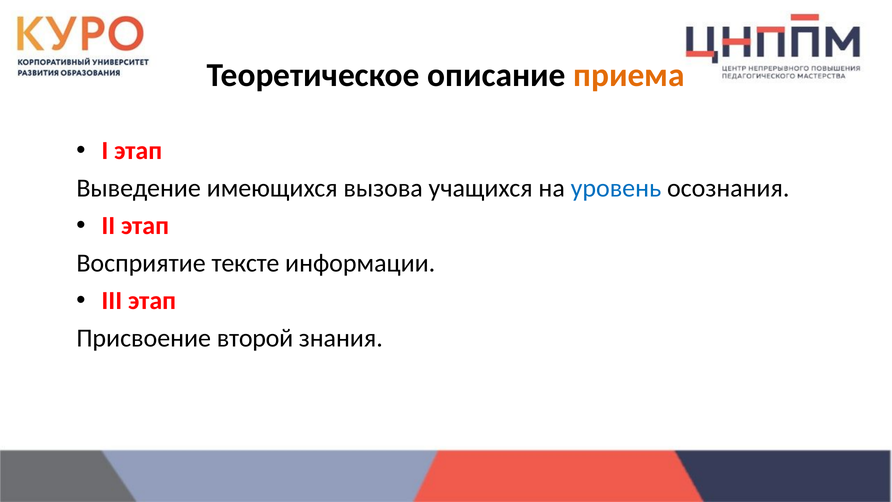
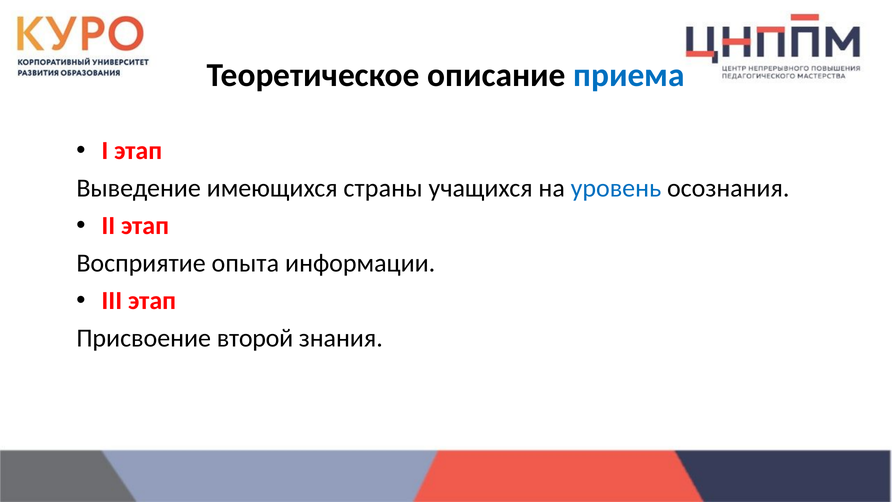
приема colour: orange -> blue
вызова: вызова -> страны
тексте: тексте -> опыта
